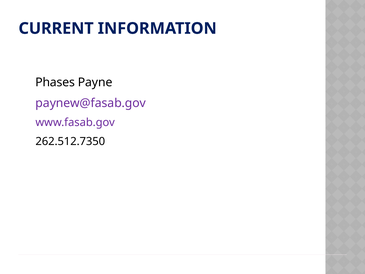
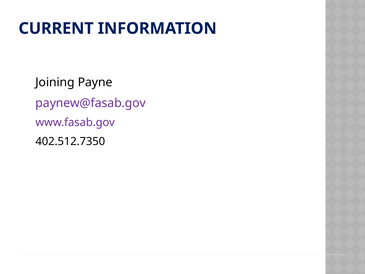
Phases: Phases -> Joining
262.512.7350: 262.512.7350 -> 402.512.7350
